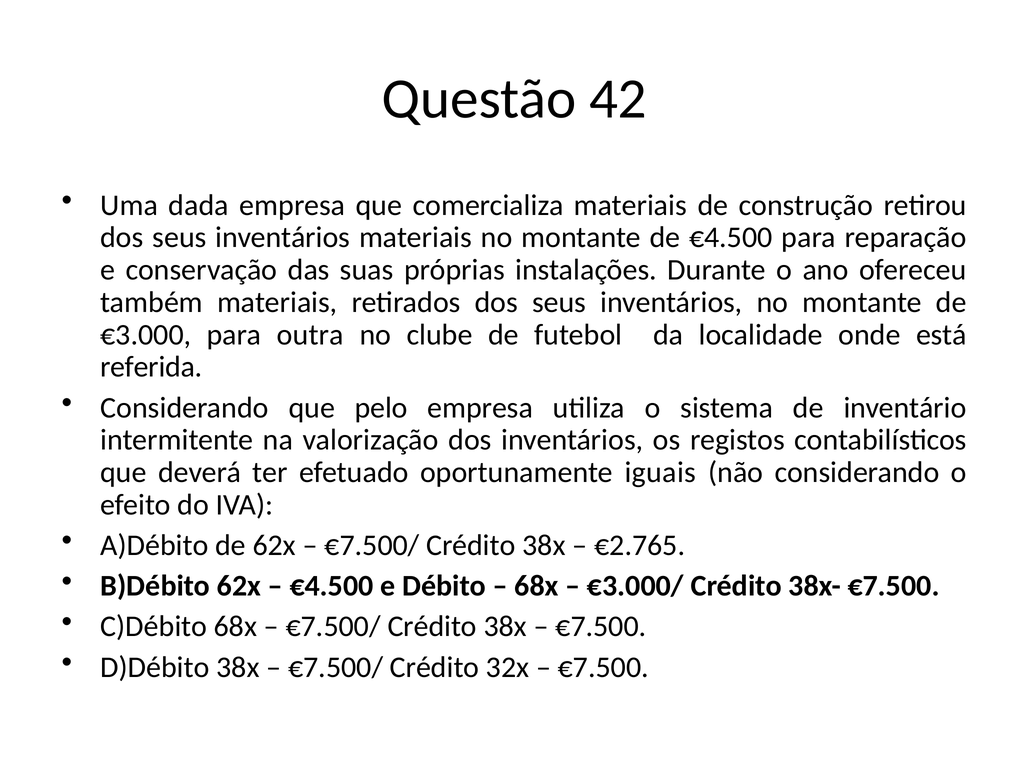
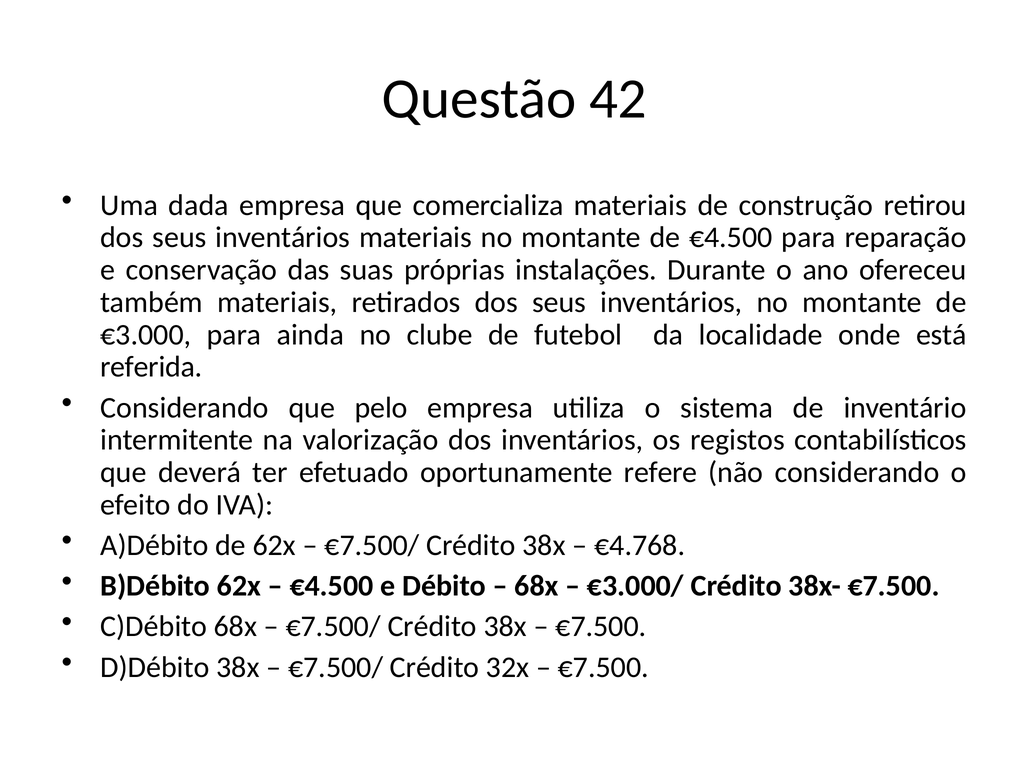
outra: outra -> ainda
iguais: iguais -> refere
€2.765: €2.765 -> €4.768
